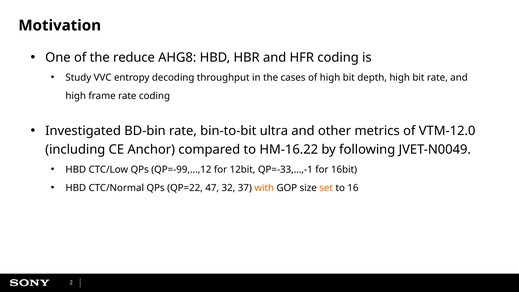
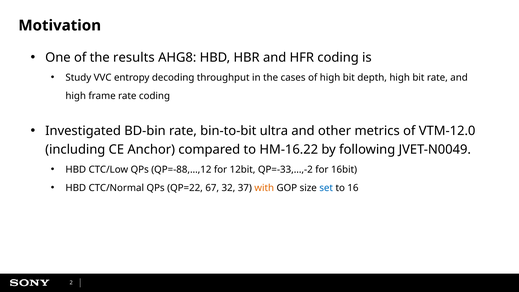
reduce: reduce -> results
QP=-99,…,12: QP=-99,…,12 -> QP=-88,…,12
QP=-33,…,-1: QP=-33,…,-1 -> QP=-33,…,-2
47: 47 -> 67
set colour: orange -> blue
